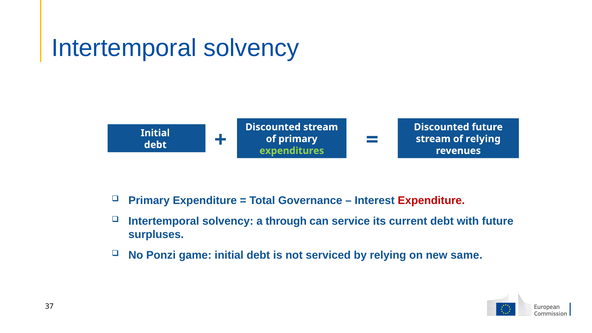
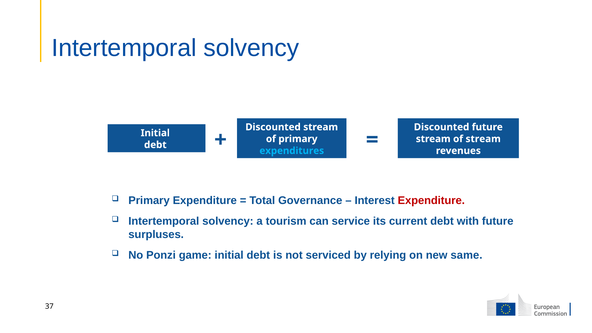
of relying: relying -> stream
expenditures colour: light green -> light blue
through: through -> tourism
